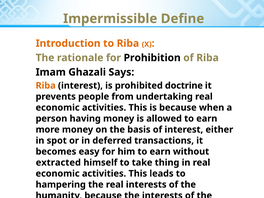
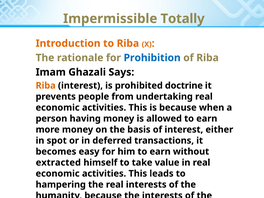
Define: Define -> Totally
Prohibition colour: black -> blue
thing: thing -> value
